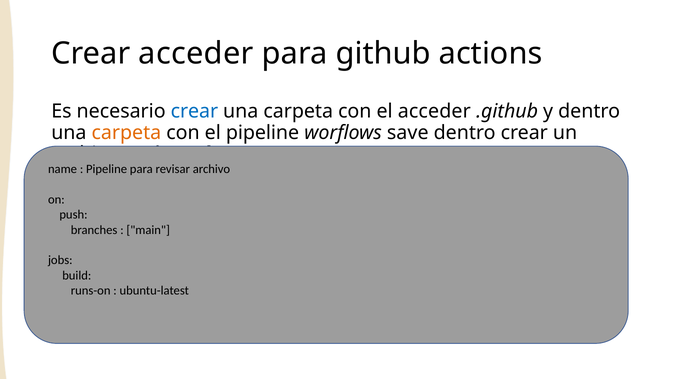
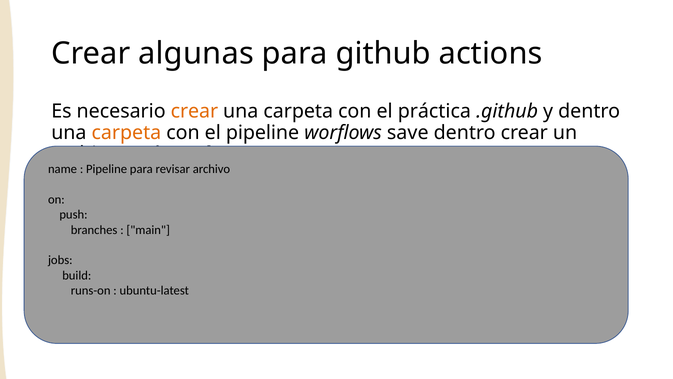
Crear acceder: acceder -> algunas
crear at (194, 111) colour: blue -> orange
el acceder: acceder -> práctica
